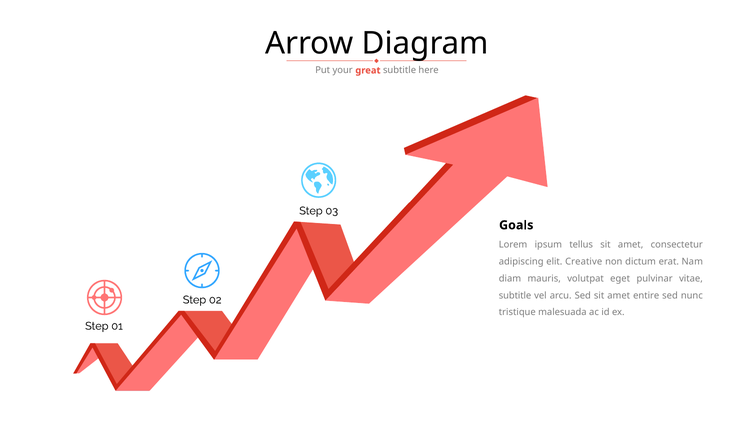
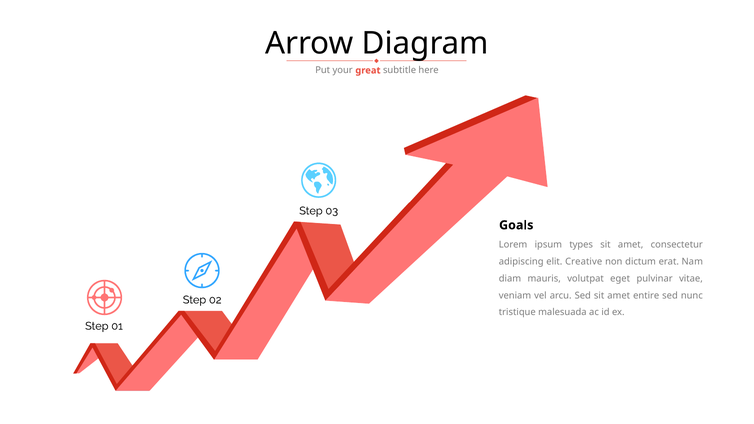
tellus: tellus -> types
subtitle at (515, 296): subtitle -> veniam
